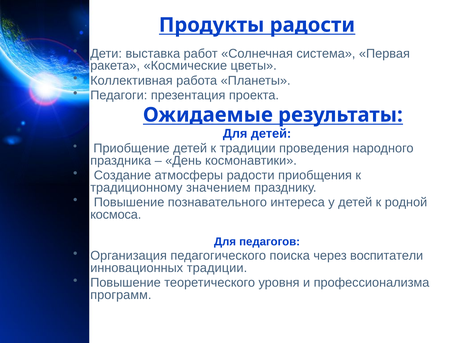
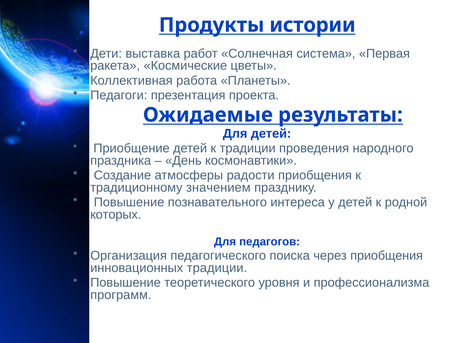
Продукты радости: радости -> истории
космоса: космоса -> которых
через воспитатели: воспитатели -> приобщения
